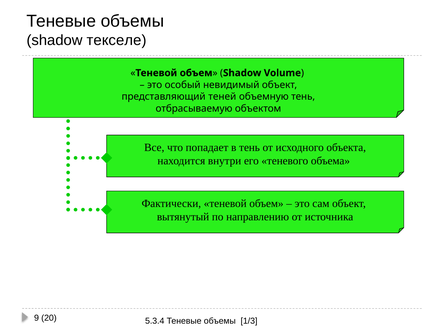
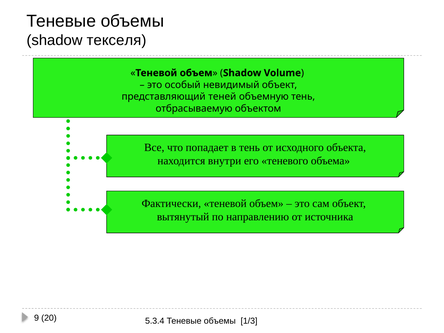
текселе: текселе -> текселя
